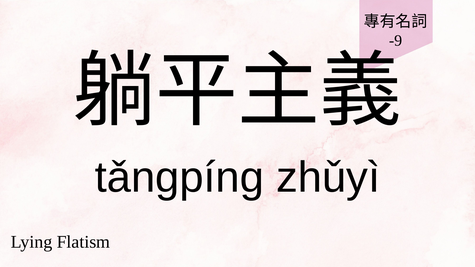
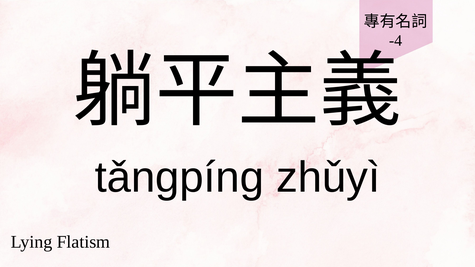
-9: -9 -> -4
